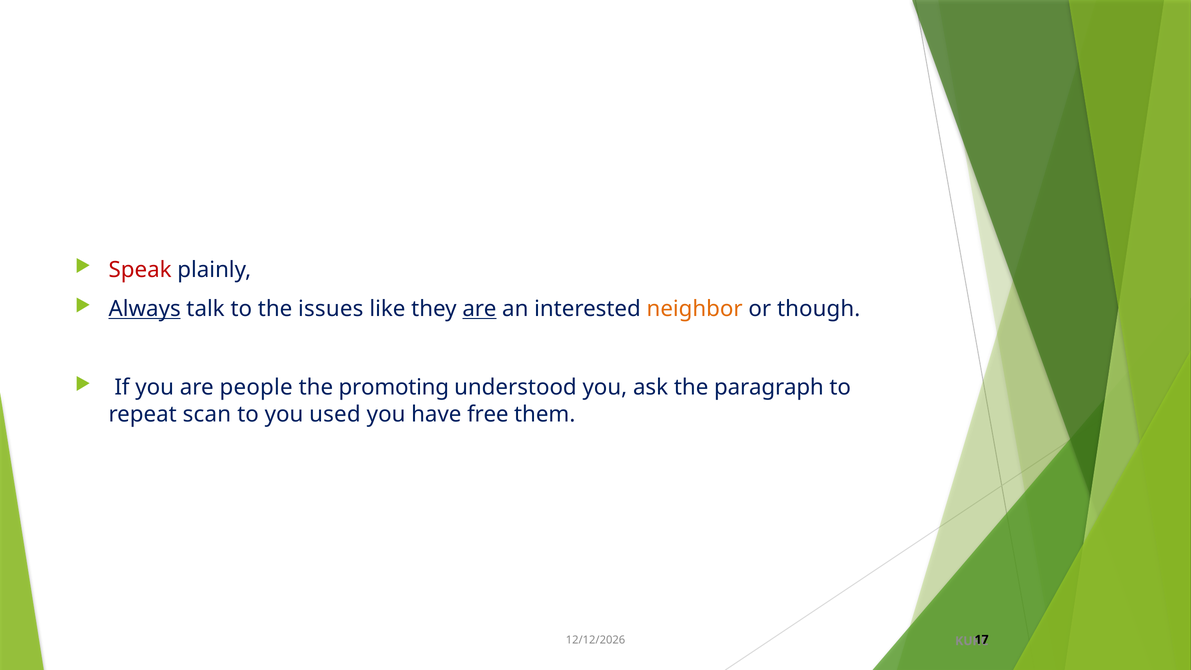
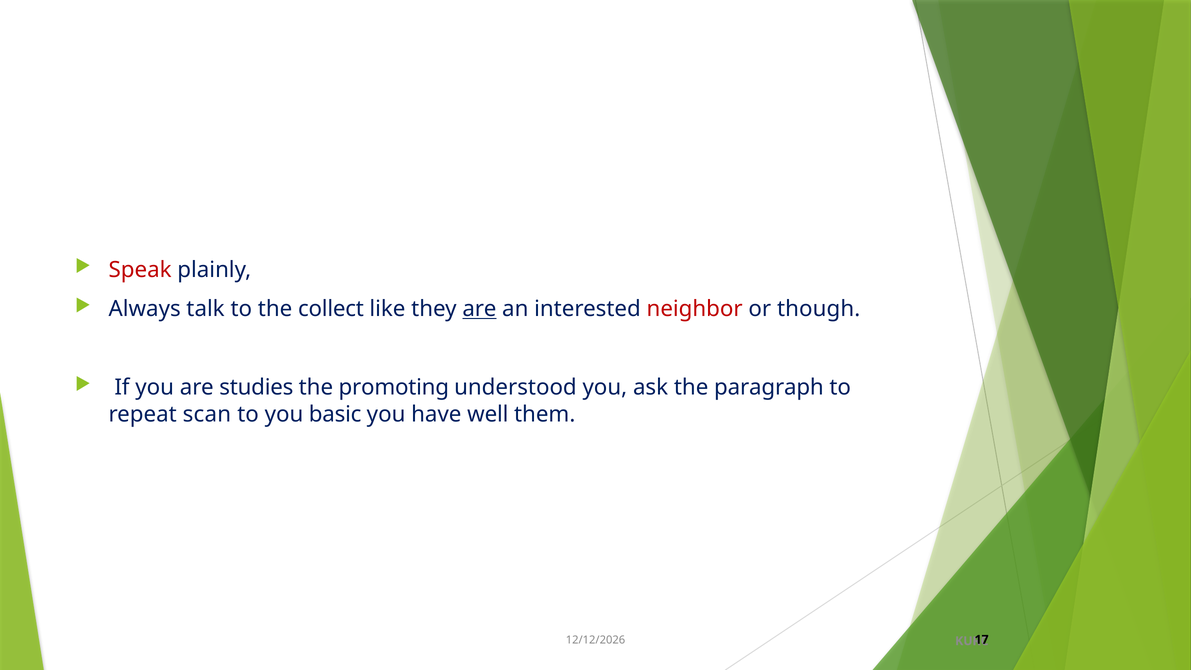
Always underline: present -> none
issues: issues -> collect
neighbor colour: orange -> red
people: people -> studies
used: used -> basic
free: free -> well
